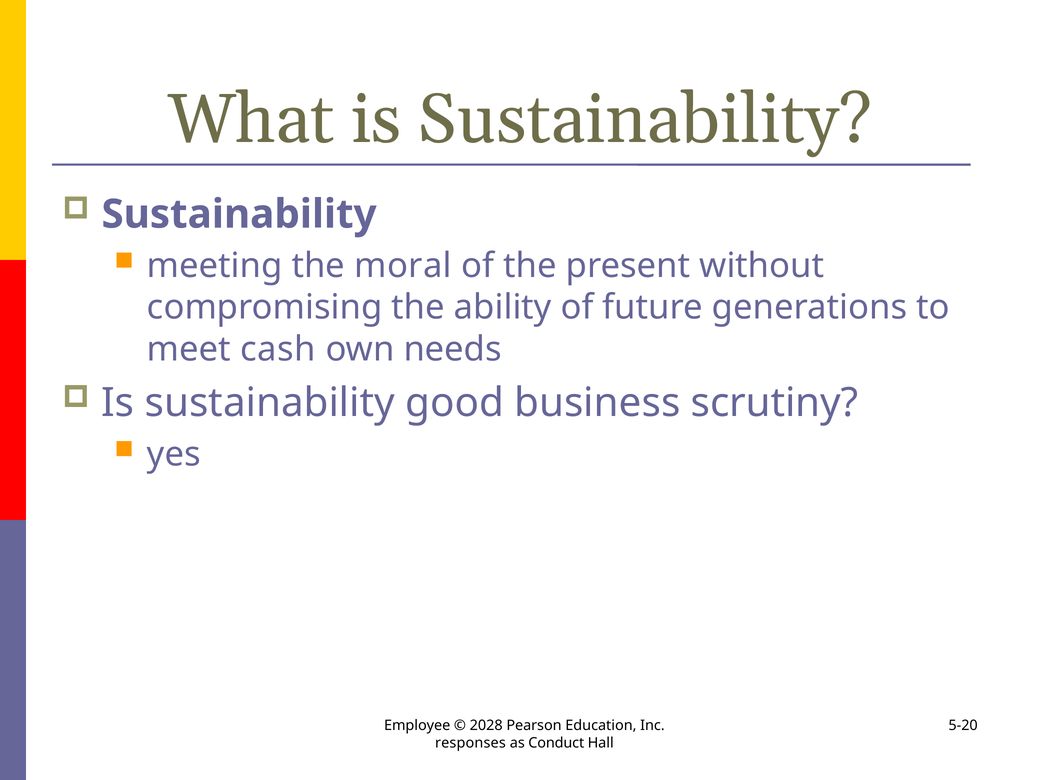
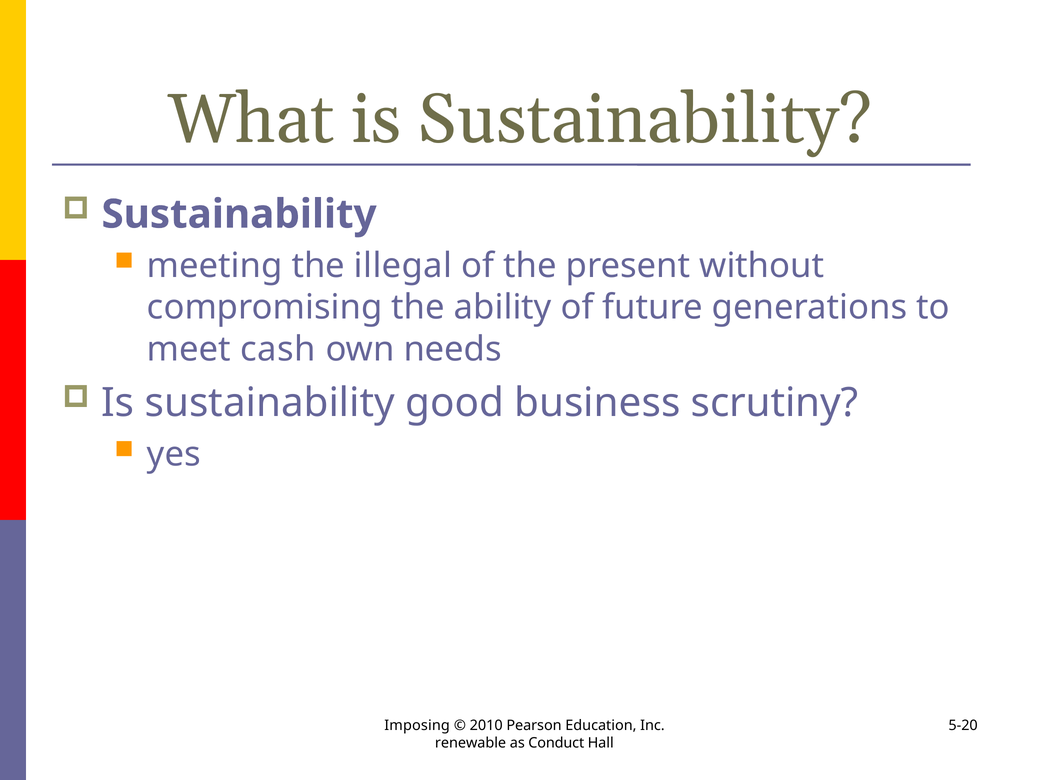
moral: moral -> illegal
Employee: Employee -> Imposing
2028: 2028 -> 2010
responses: responses -> renewable
